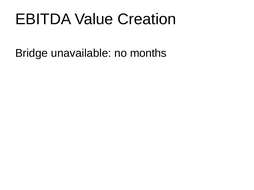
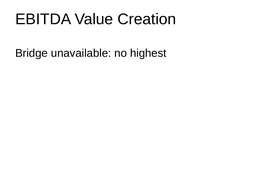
months: months -> highest
